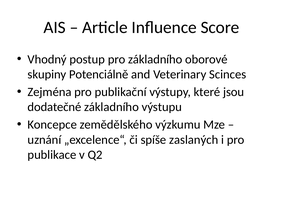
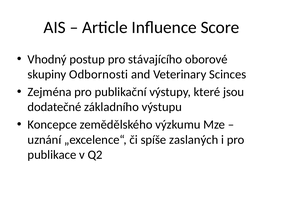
pro základního: základního -> stávajícího
Potenciálně: Potenciálně -> Odbornosti
